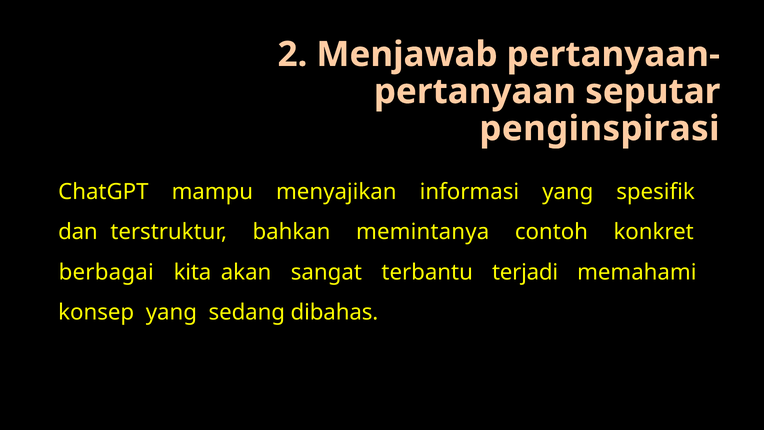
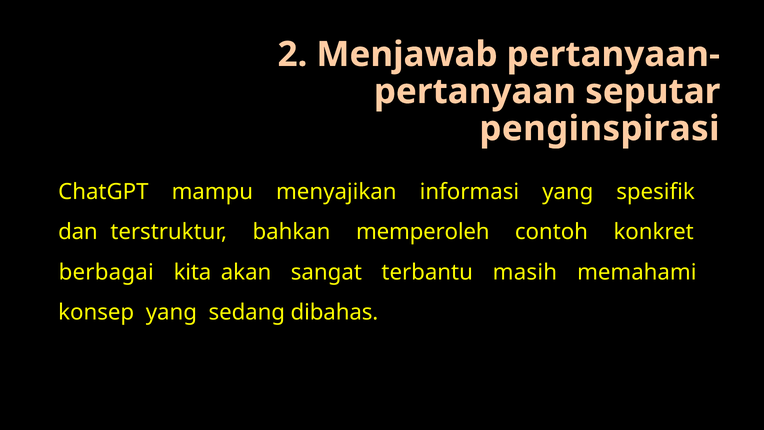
memintanya: memintanya -> memperoleh
terjadi: terjadi -> masih
